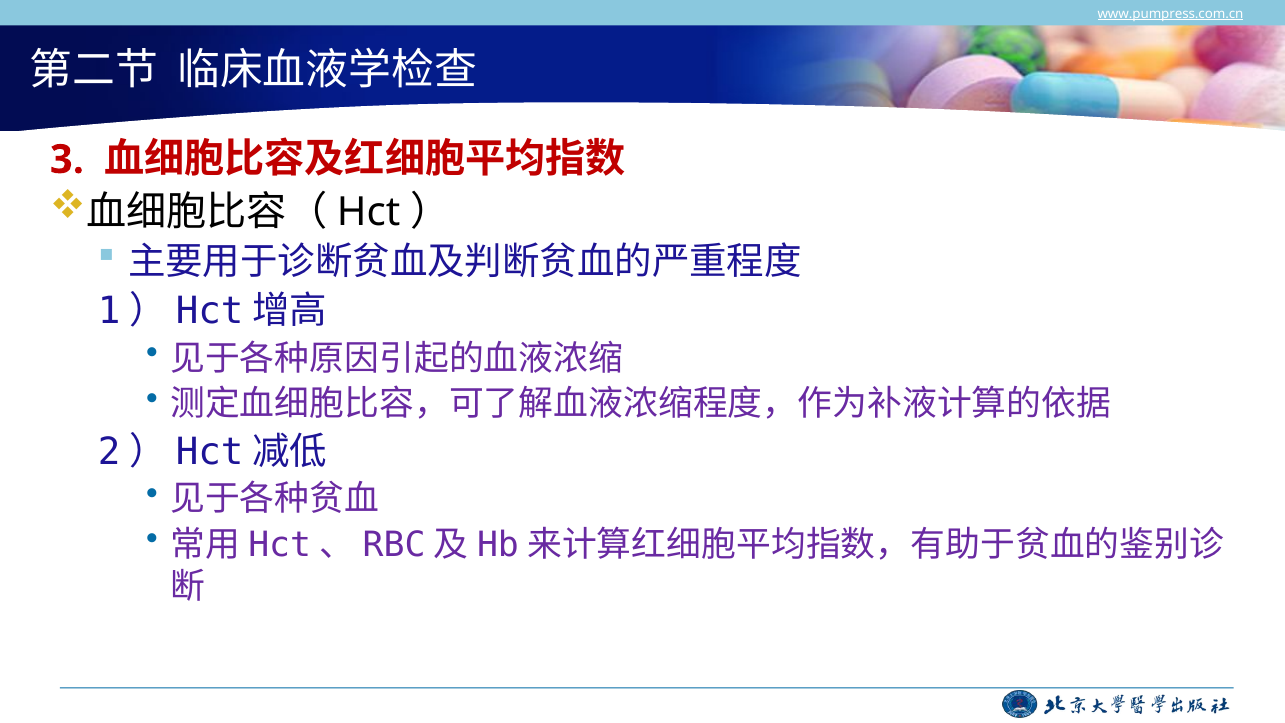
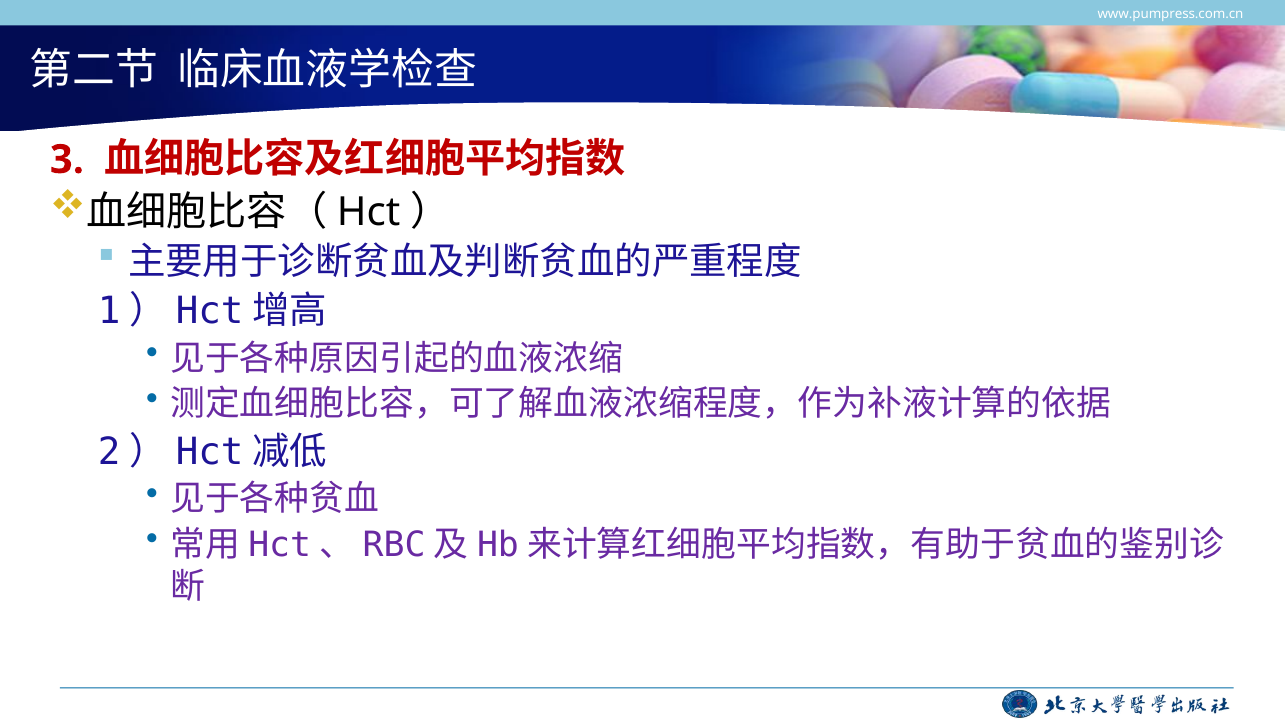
www.pumpress.com.cn underline: present -> none
